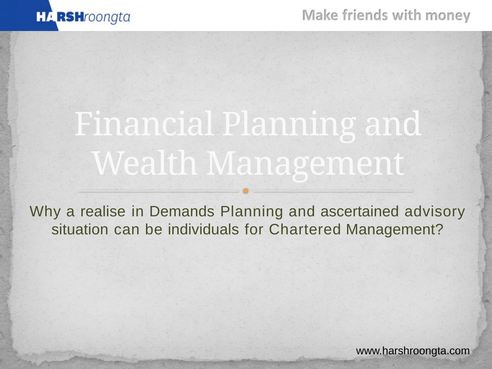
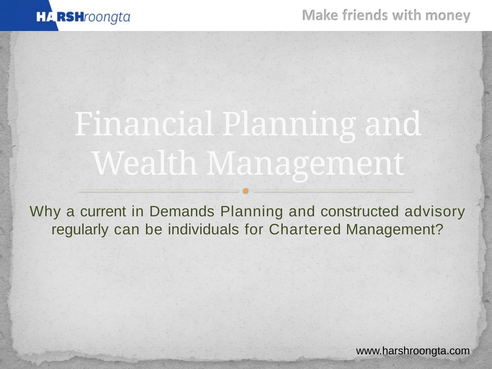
realise: realise -> current
ascertained: ascertained -> constructed
situation: situation -> regularly
